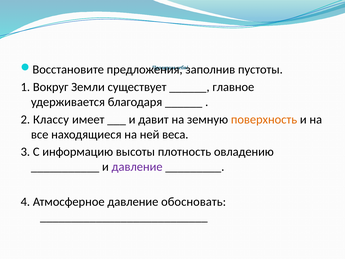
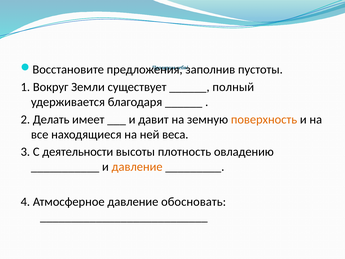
главное: главное -> полный
Классу: Классу -> Делать
информацию: информацию -> деятельности
давление at (137, 167) colour: purple -> orange
